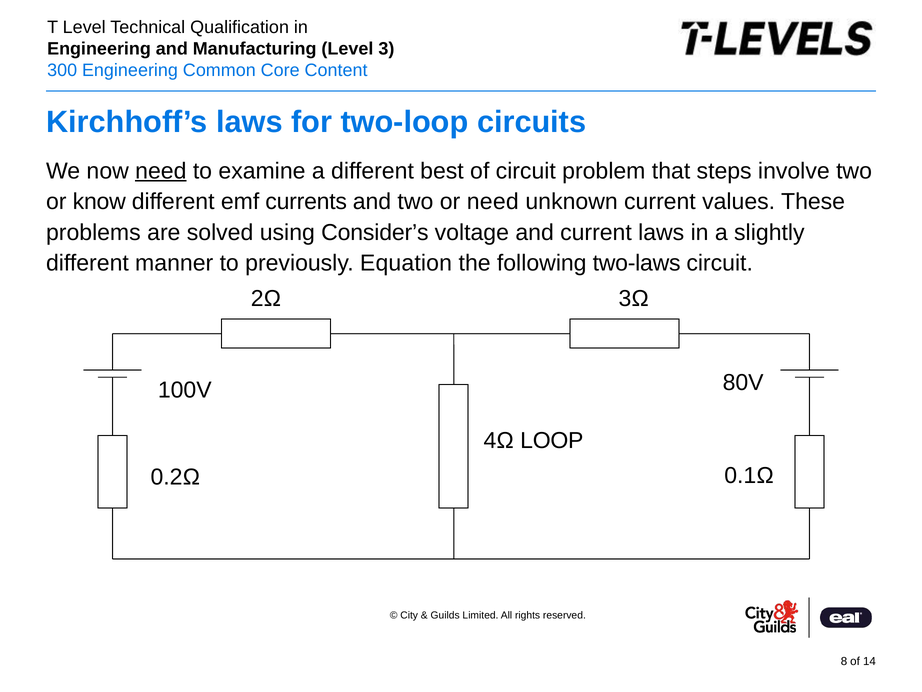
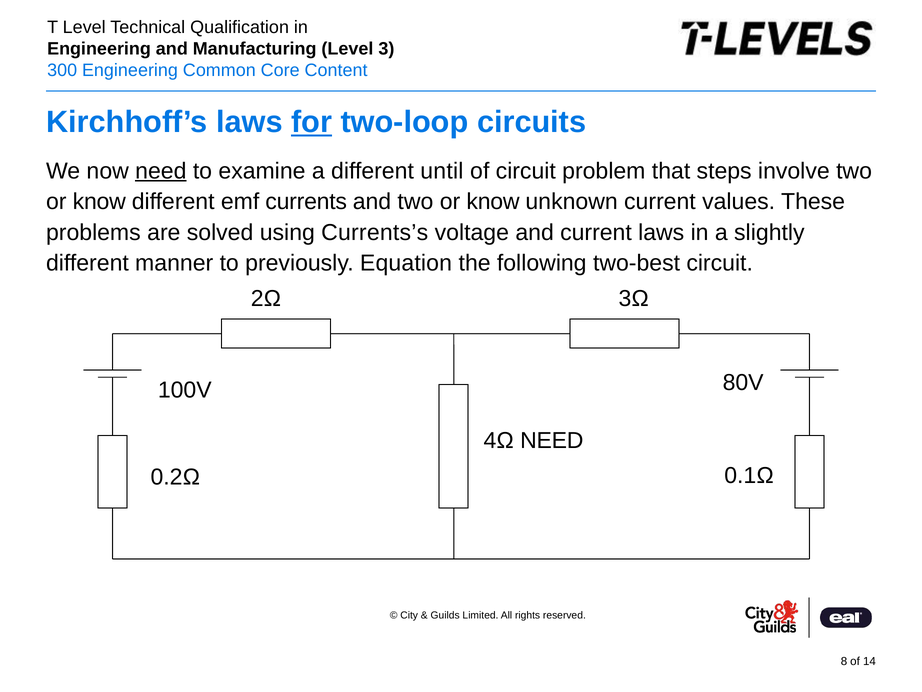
for underline: none -> present
best: best -> until
and two or need: need -> know
Consider’s: Consider’s -> Currents’s
two-laws: two-laws -> two-best
4Ω LOOP: LOOP -> NEED
